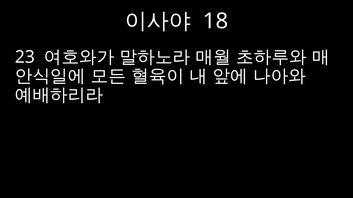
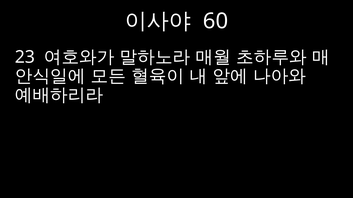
18: 18 -> 60
